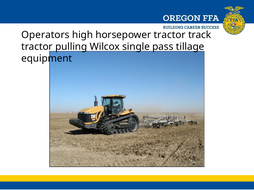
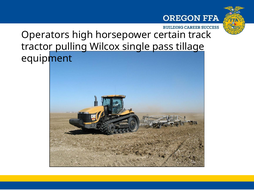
horsepower tractor: tractor -> certain
